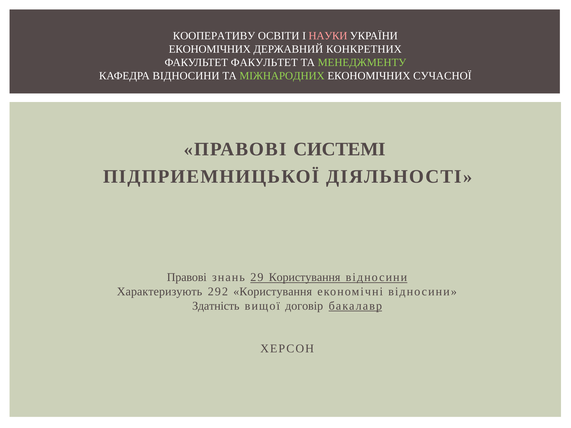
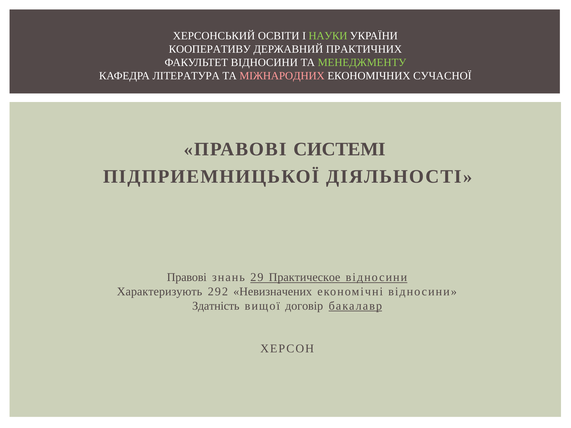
КООПЕРАТИВУ: КООПЕРАТИВУ -> ХЕРСОНСЬКИЙ
НАУКИ colour: pink -> light green
ЕКОНОМІЧНИХ at (210, 49): ЕКОНОМІЧНИХ -> КООПЕРАТИВУ
КОНКРЕТНИХ: КОНКРЕТНИХ -> ПРАКТИЧНИХ
ФАКУЛЬТЕТ ФАКУЛЬТЕТ: ФАКУЛЬТЕТ -> ВІДНОСИНИ
КАФЕДРА ВІДНОСИНИ: ВІДНОСИНИ -> ЛІТЕРАТУРА
МІЖНАРОДНИХ colour: light green -> pink
29 Користування: Користування -> Практическое
292 Користування: Користування -> Невизначених
